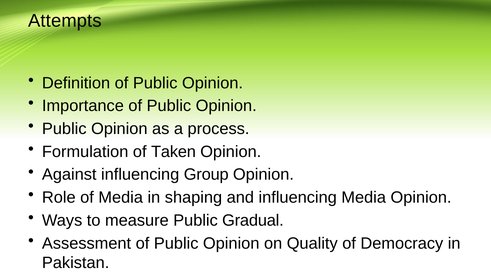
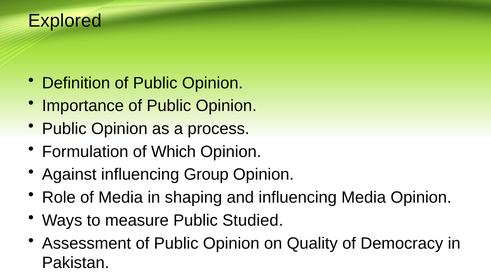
Attempts: Attempts -> Explored
Taken: Taken -> Which
Gradual: Gradual -> Studied
